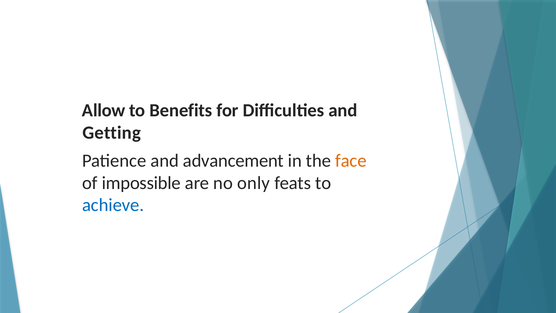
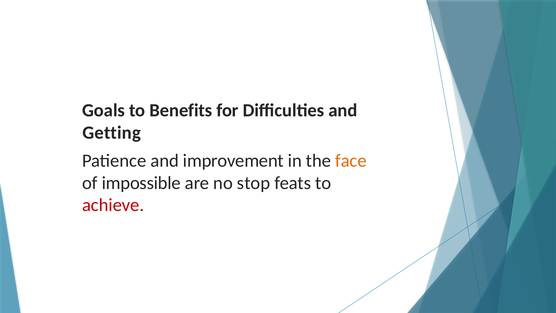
Allow: Allow -> Goals
advancement: advancement -> improvement
only: only -> stop
achieve colour: blue -> red
